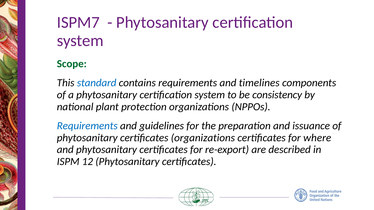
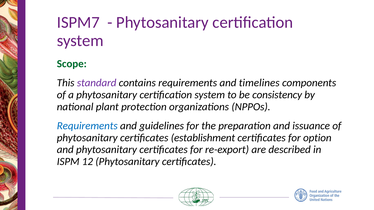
standard colour: blue -> purple
certificates organizations: organizations -> establishment
where: where -> option
